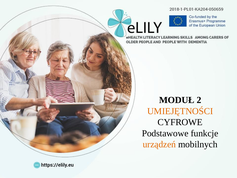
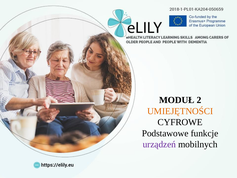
urządzeń colour: orange -> purple
